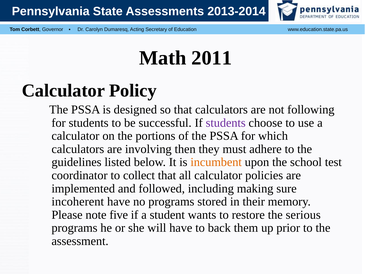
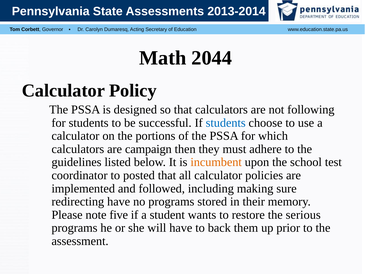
2011: 2011 -> 2044
students at (226, 123) colour: purple -> blue
involving: involving -> campaign
collect: collect -> posted
incoherent: incoherent -> redirecting
